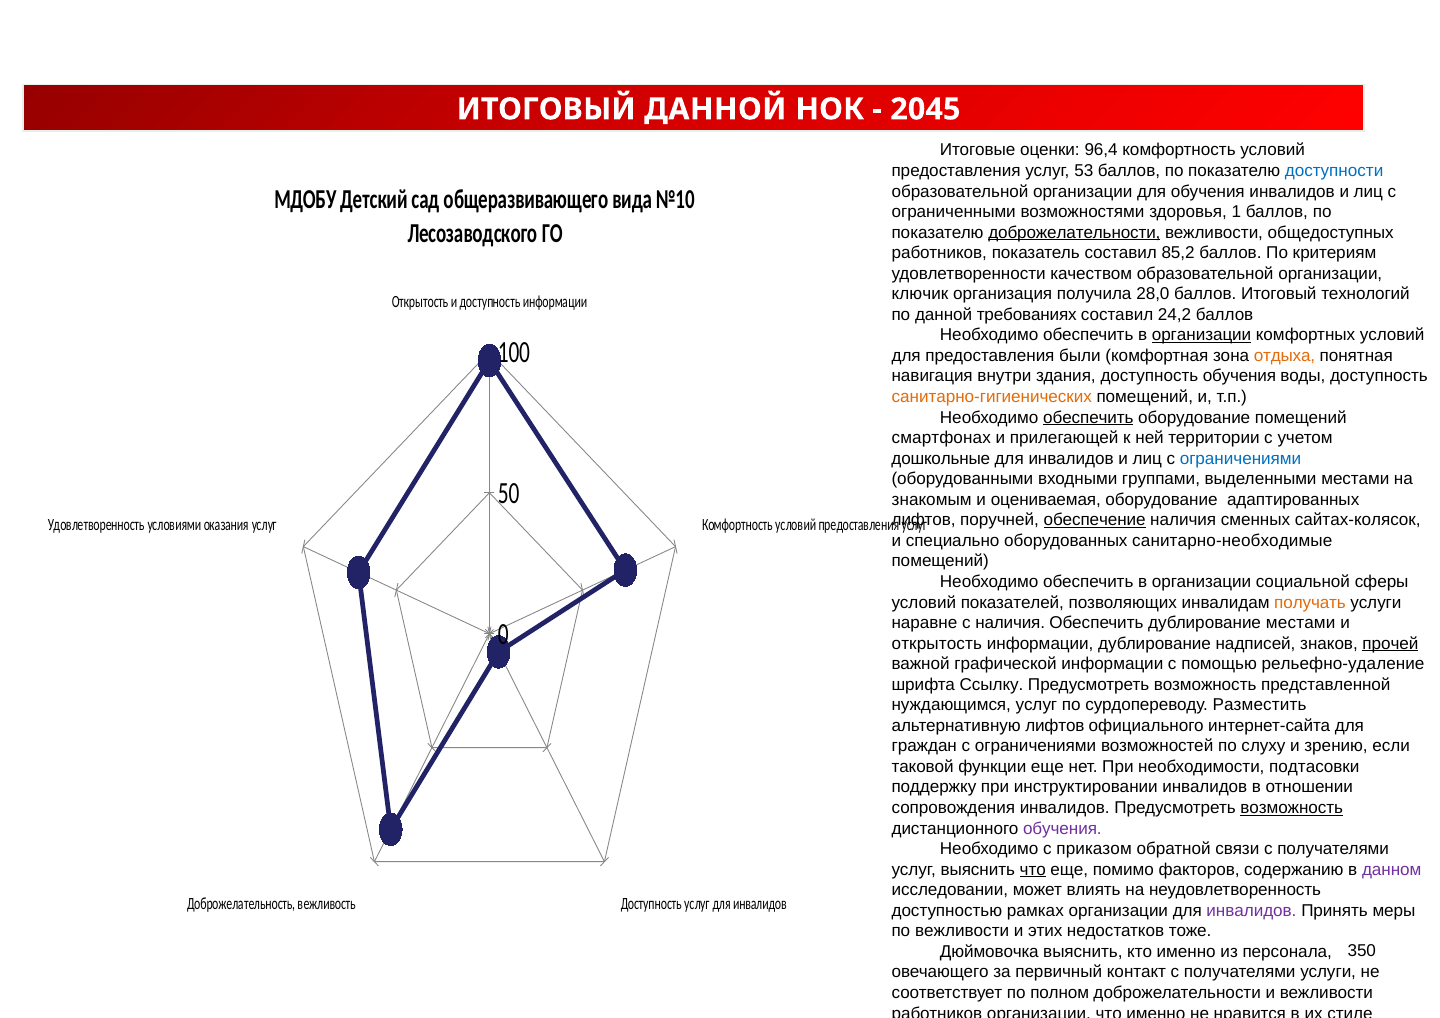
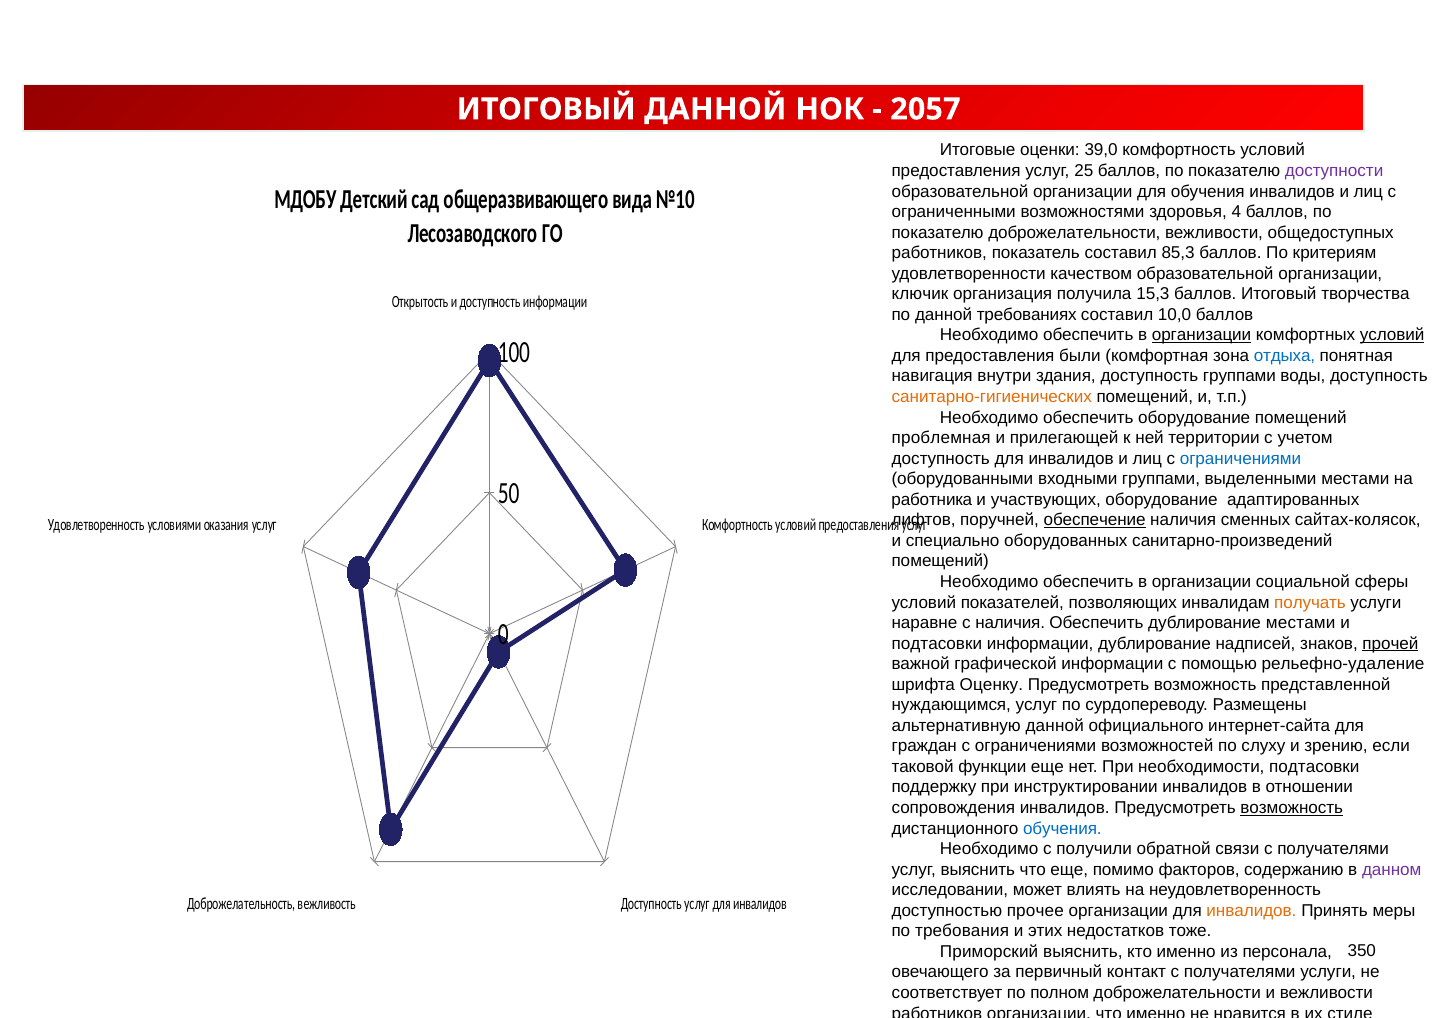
2045: 2045 -> 2057
96,4: 96,4 -> 39,0
53: 53 -> 25
доступности colour: blue -> purple
1: 1 -> 4
доброжелательности at (1074, 233) underline: present -> none
85,2: 85,2 -> 85,3
28,0: 28,0 -> 15,3
технологий: технологий -> творчества
24,2: 24,2 -> 10,0
условий at (1392, 335) underline: none -> present
отдыха colour: orange -> blue
доступность обучения: обучения -> группами
обеспечить at (1088, 418) underline: present -> none
смартфонах: смартфонах -> проблемная
дошкольные at (941, 459): дошкольные -> доступность
знакомым: знакомым -> работника
оцениваемая: оцениваемая -> участвующих
санитарно-необходимые: санитарно-необходимые -> санитарно-произведений
открытость at (937, 644): открытость -> подтасовки
Ссылку: Ссылку -> Оценку
Разместить: Разместить -> Размещены
альтернативную лифтов: лифтов -> данной
обучения at (1062, 829) colour: purple -> blue
приказом: приказом -> получили
что at (1033, 870) underline: present -> none
рамках: рамках -> прочее
инвалидов at (1251, 911) colour: purple -> orange
по вежливости: вежливости -> требования
Дюймовочка: Дюймовочка -> Приморский
